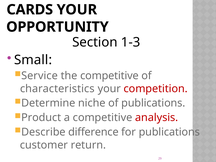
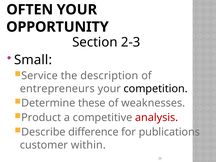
CARDS: CARDS -> OFTEN
1-3: 1-3 -> 2-3
the competitive: competitive -> description
characteristics: characteristics -> entrepreneurs
competition colour: red -> black
niche: niche -> these
of publications: publications -> weaknesses
return: return -> within
